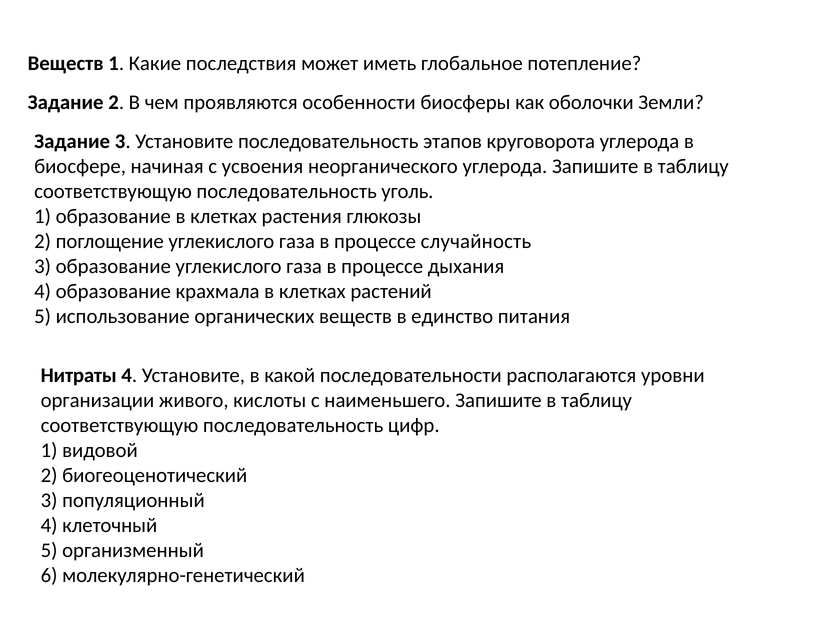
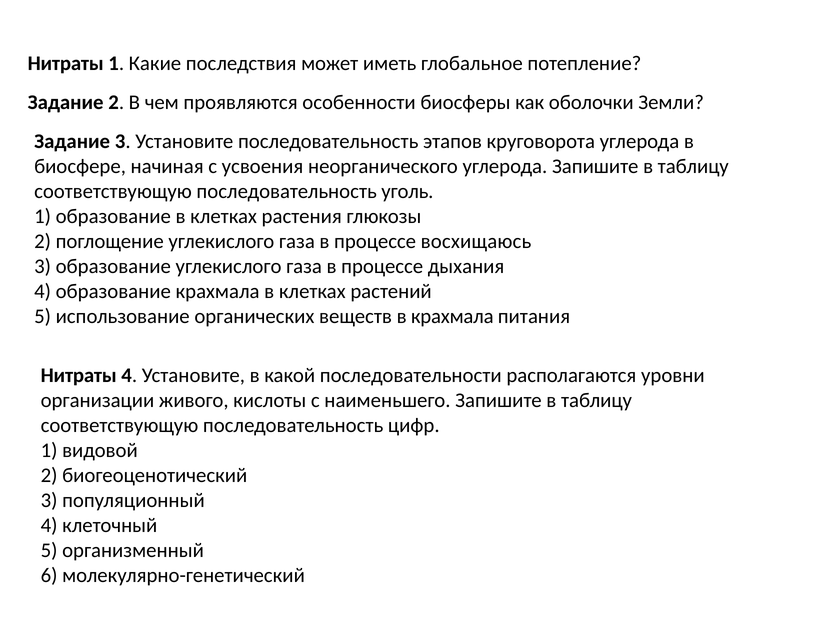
Веществ at (66, 63): Веществ -> Нитраты
случайность: случайность -> восхищаюсь
в единство: единство -> крахмала
